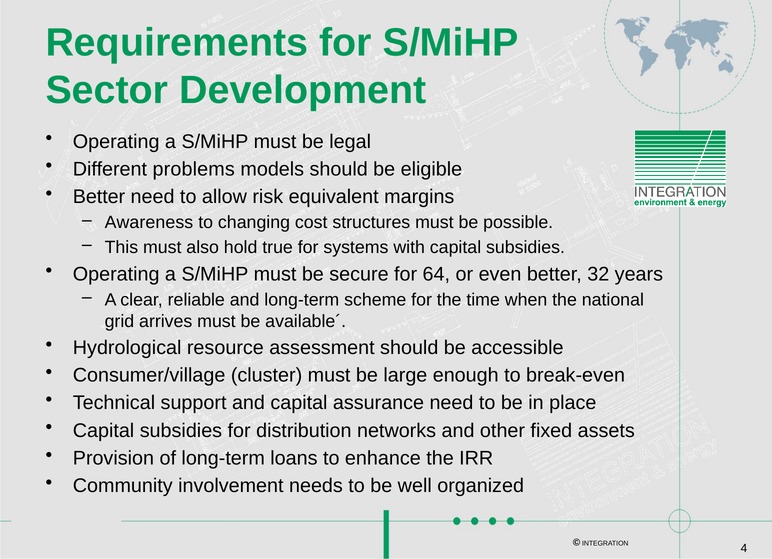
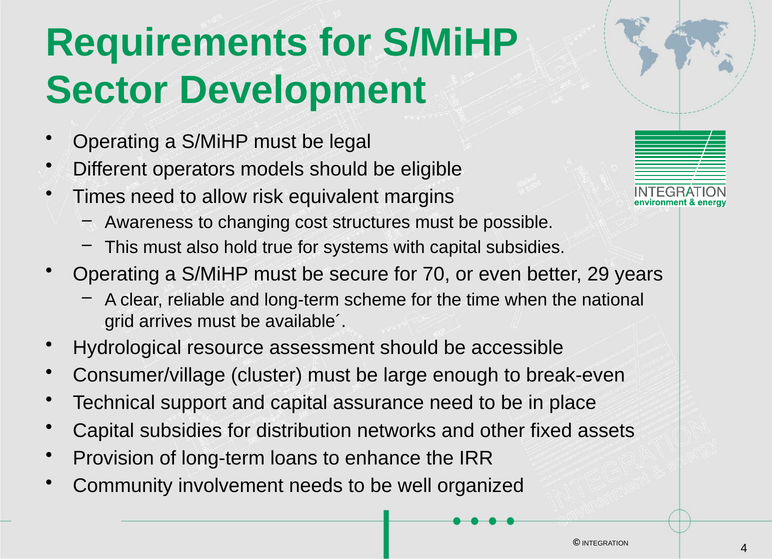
problems: problems -> operators
Better at (99, 197): Better -> Times
64: 64 -> 70
32: 32 -> 29
